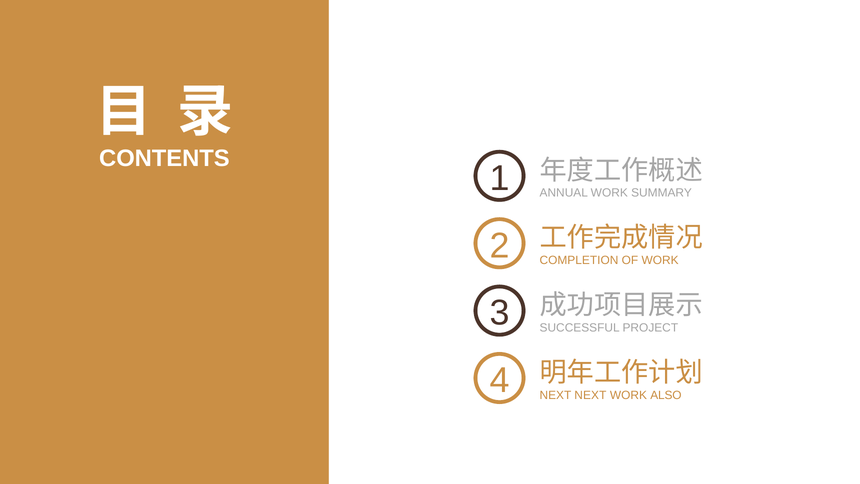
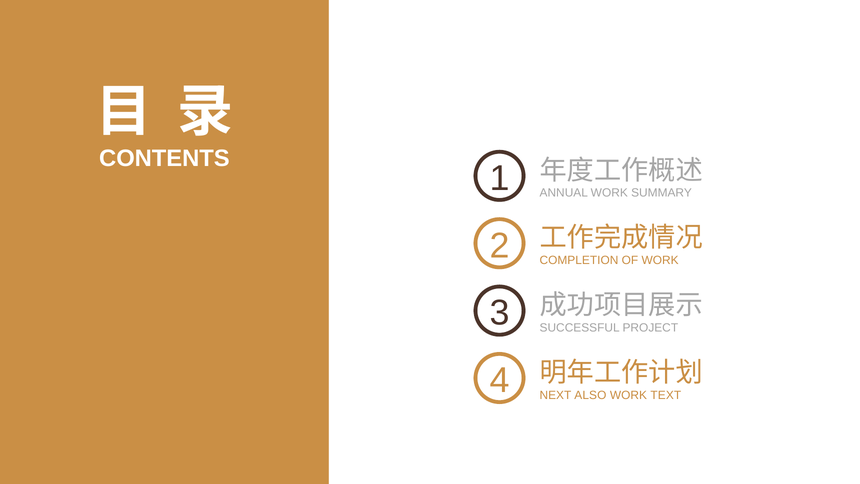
NEXT NEXT: NEXT -> ALSO
ALSO: ALSO -> TEXT
